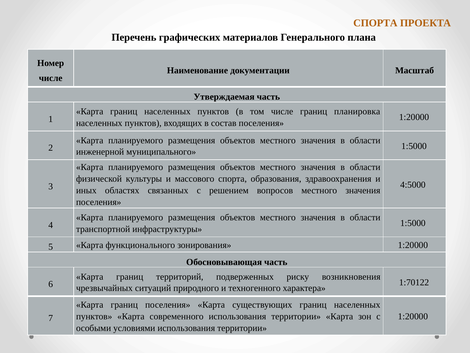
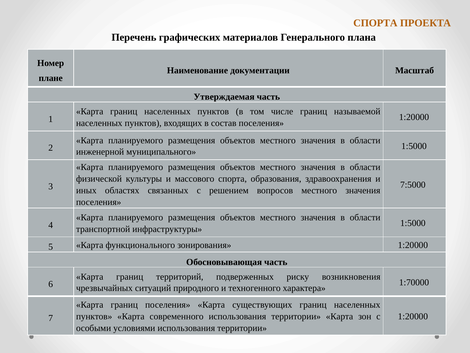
числе at (51, 78): числе -> плане
планировка: планировка -> называемой
4:5000: 4:5000 -> 7:5000
1:70122: 1:70122 -> 1:70000
